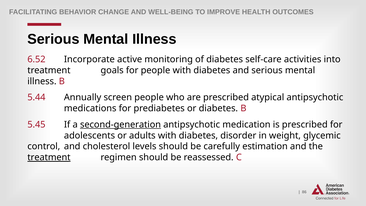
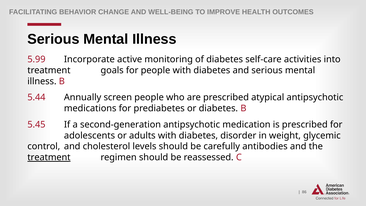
6.52: 6.52 -> 5.99
second-generation underline: present -> none
estimation: estimation -> antibodies
